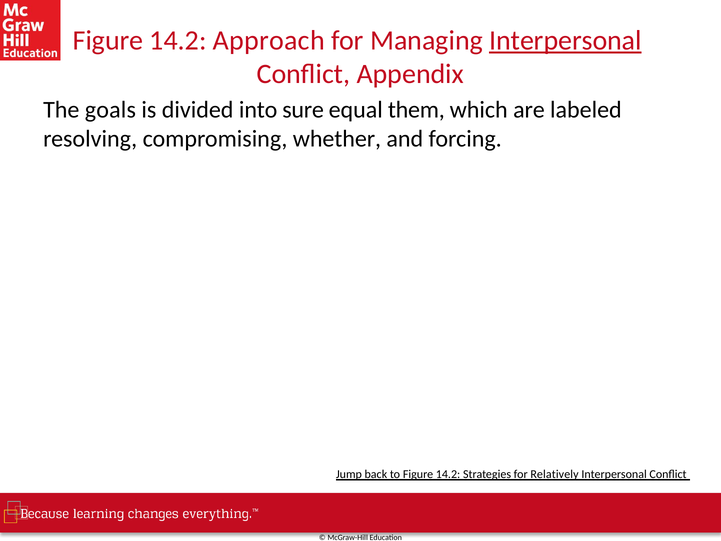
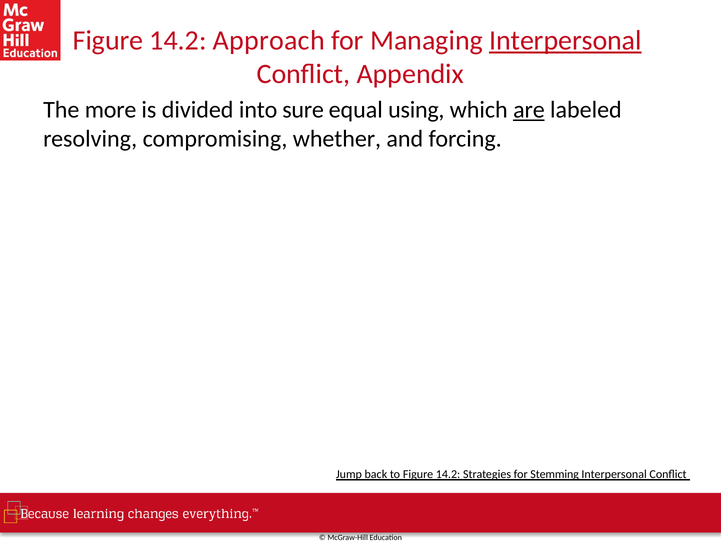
goals: goals -> more
them: them -> using
are underline: none -> present
Relatively: Relatively -> Stemming
